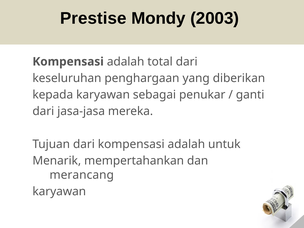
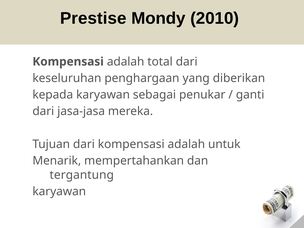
2003: 2003 -> 2010
merancang: merancang -> tergantung
